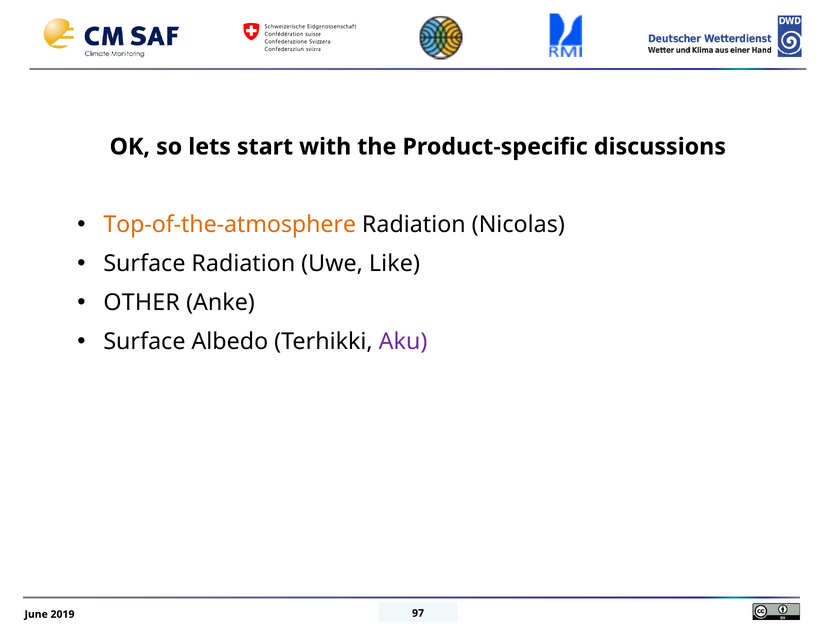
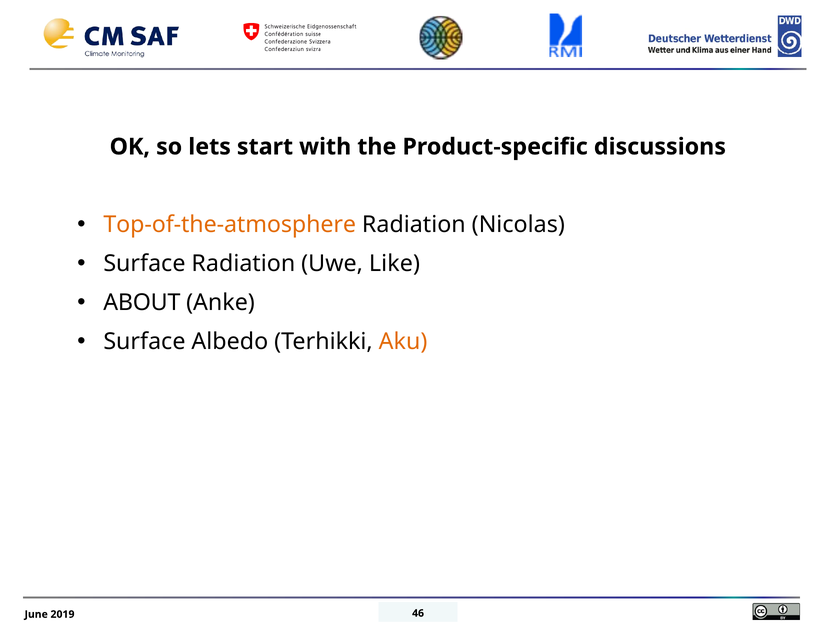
OTHER: OTHER -> ABOUT
Aku colour: purple -> orange
97: 97 -> 46
